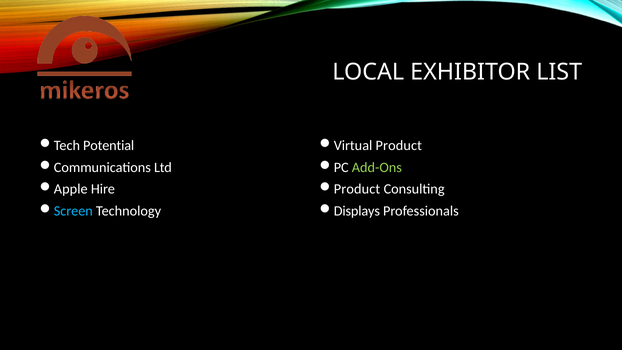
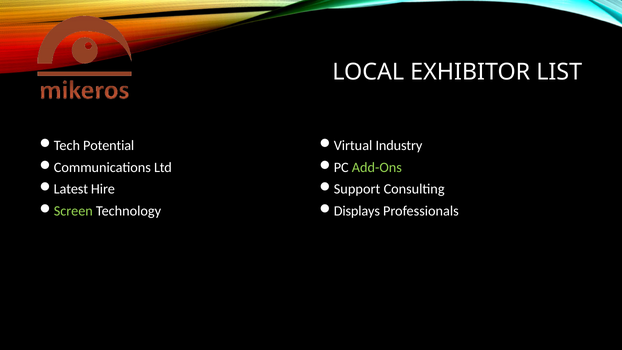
Virtual Product: Product -> Industry
Apple: Apple -> Latest
Product at (357, 189): Product -> Support
Screen colour: light blue -> light green
